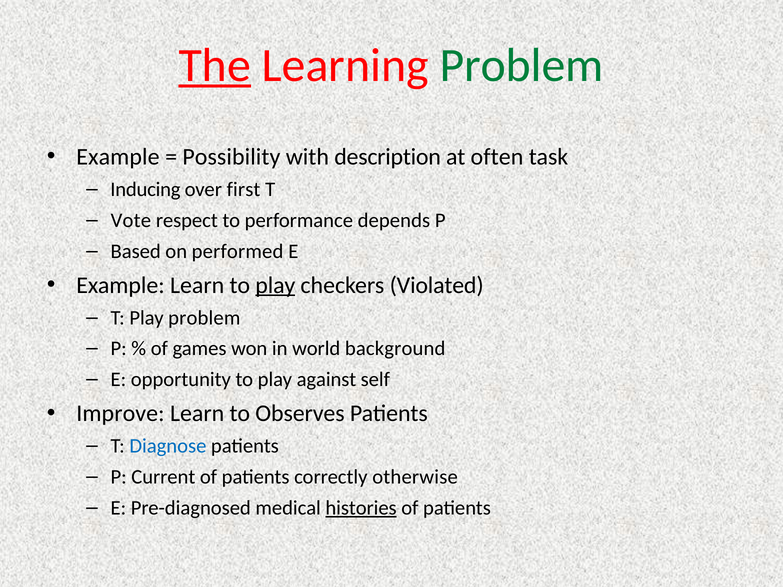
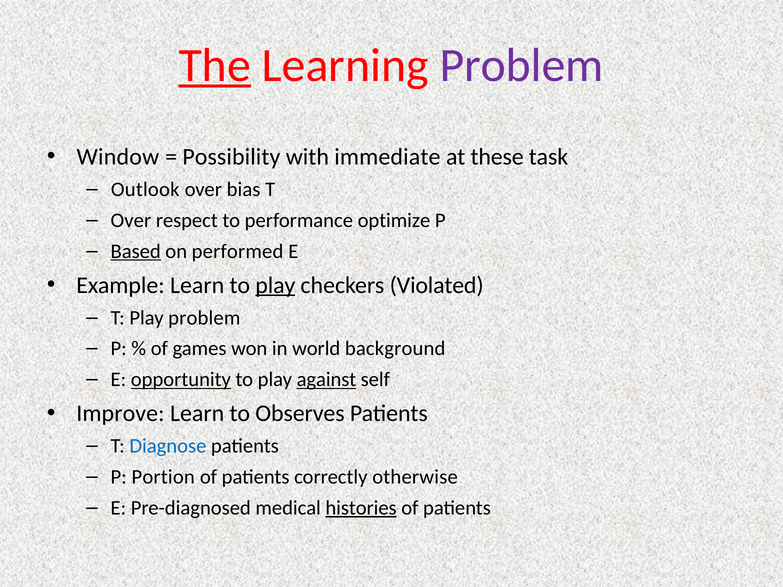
Problem at (522, 65) colour: green -> purple
Example at (118, 157): Example -> Window
description: description -> immediate
often: often -> these
Inducing: Inducing -> Outlook
first: first -> bias
Vote at (131, 220): Vote -> Over
depends: depends -> optimize
Based underline: none -> present
opportunity underline: none -> present
against underline: none -> present
Current: Current -> Portion
